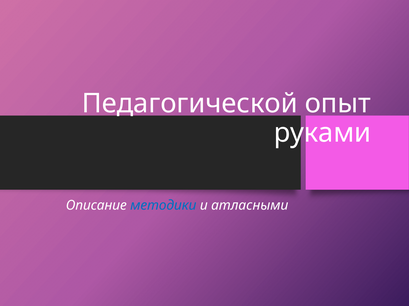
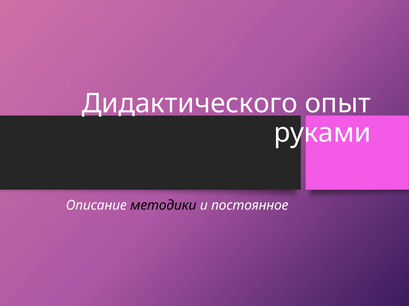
Педагогической: Педагогической -> Дидактического
методики colour: blue -> black
атласными: атласными -> постоянное
